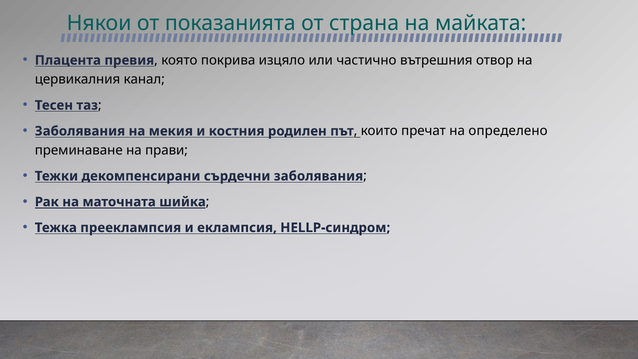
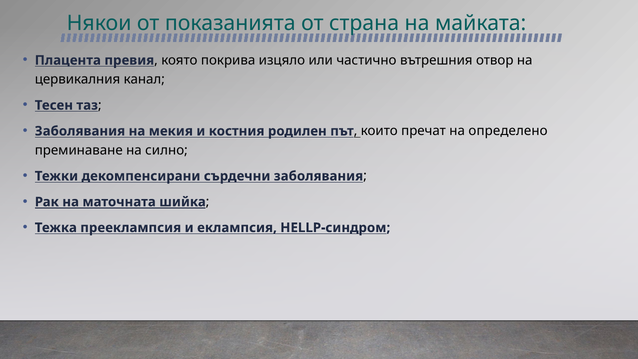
прави: прави -> силно
